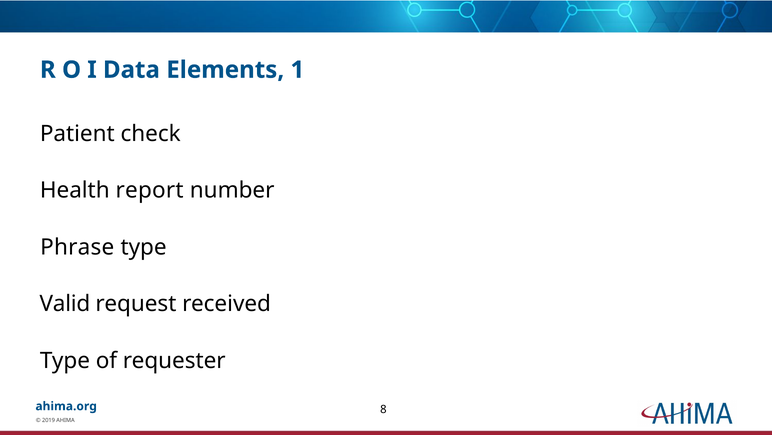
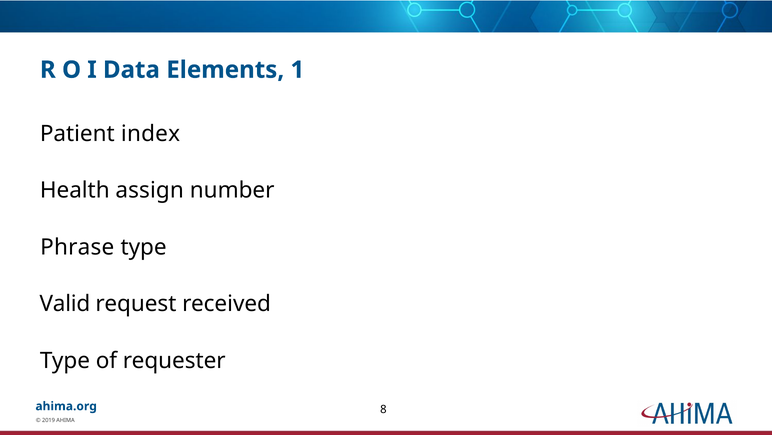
check: check -> index
report: report -> assign
